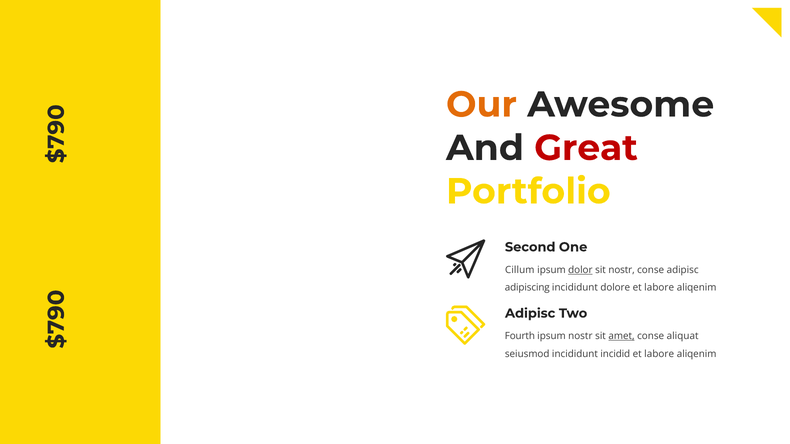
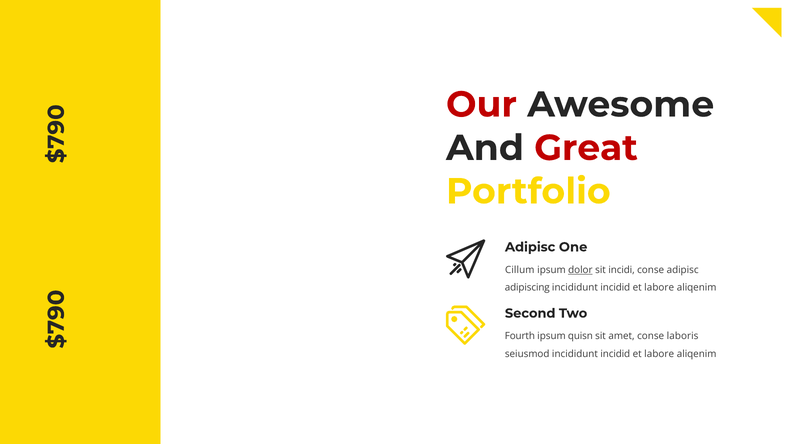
Our colour: orange -> red
Second at (530, 247): Second -> Adipisc
sit nostr: nostr -> incidi
dolore at (615, 288): dolore -> incidid
Adipisc at (530, 314): Adipisc -> Second
ipsum nostr: nostr -> quisn
amet underline: present -> none
aliquat: aliquat -> laboris
